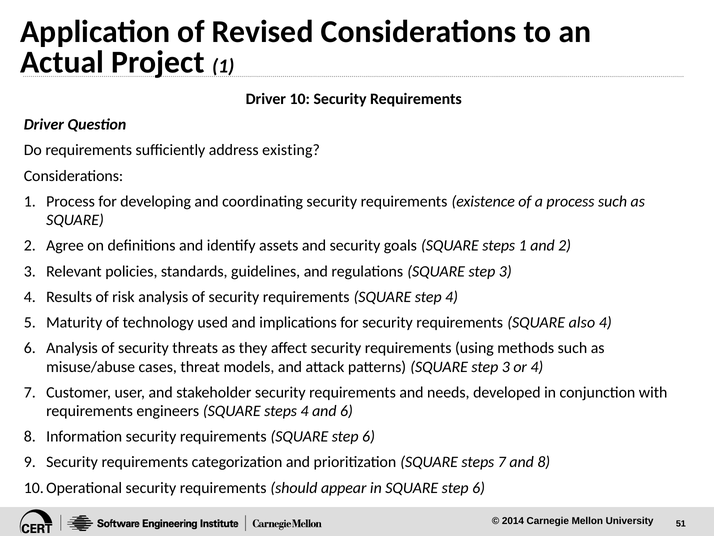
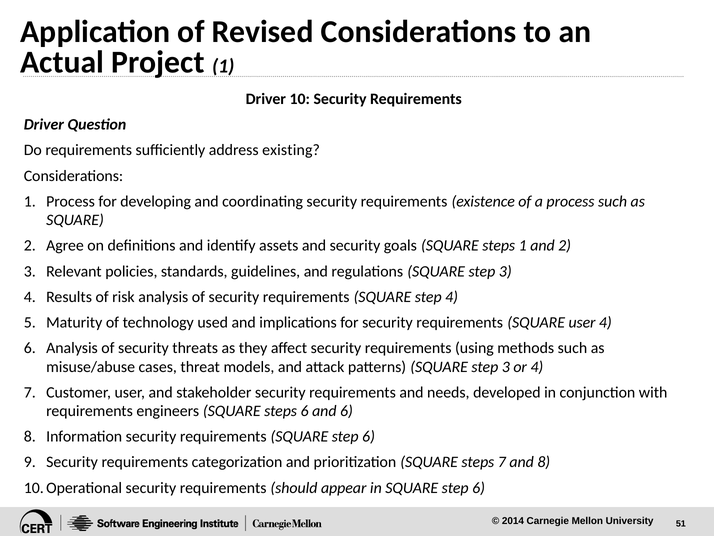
SQUARE also: also -> user
steps 4: 4 -> 6
